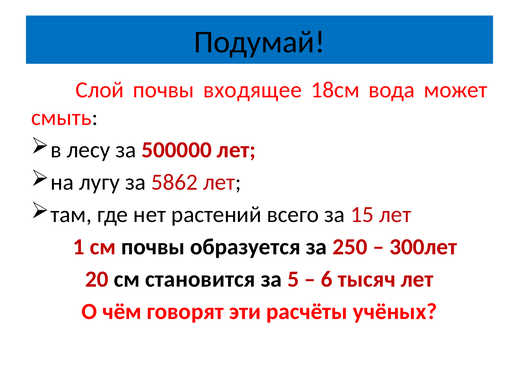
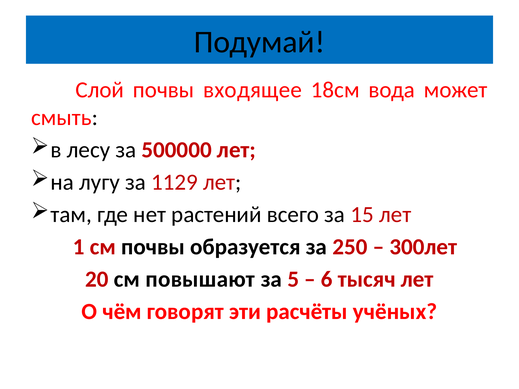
5862: 5862 -> 1129
становится: становится -> повышают
